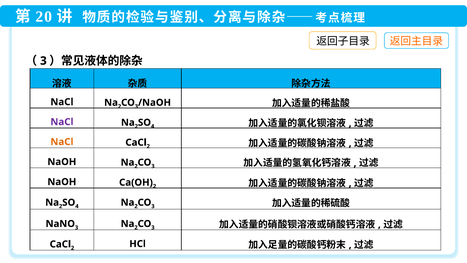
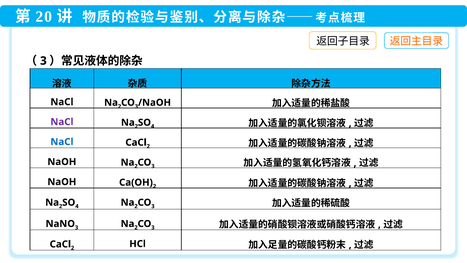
NaCl at (62, 142) colour: orange -> blue
